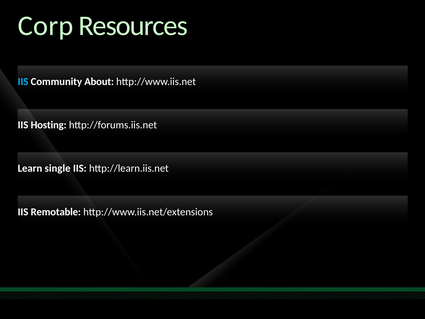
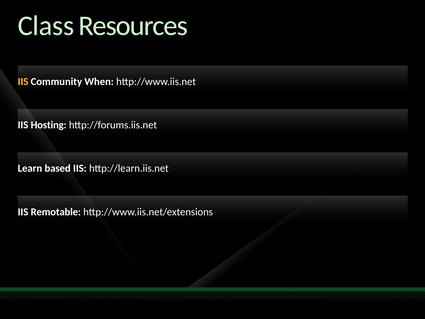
Corp: Corp -> Class
IIS at (23, 82) colour: light blue -> yellow
About: About -> When
single: single -> based
